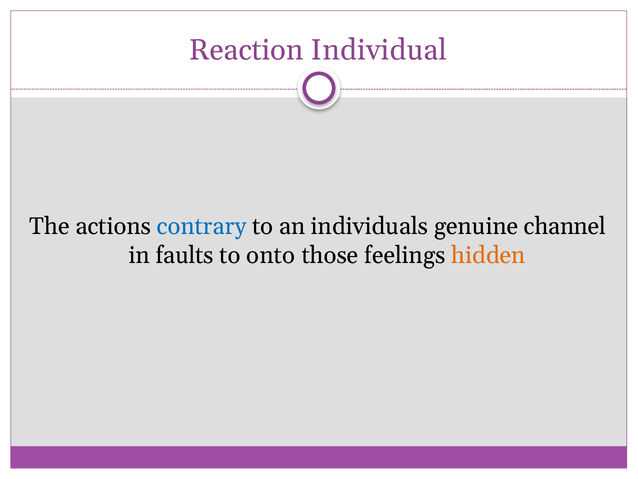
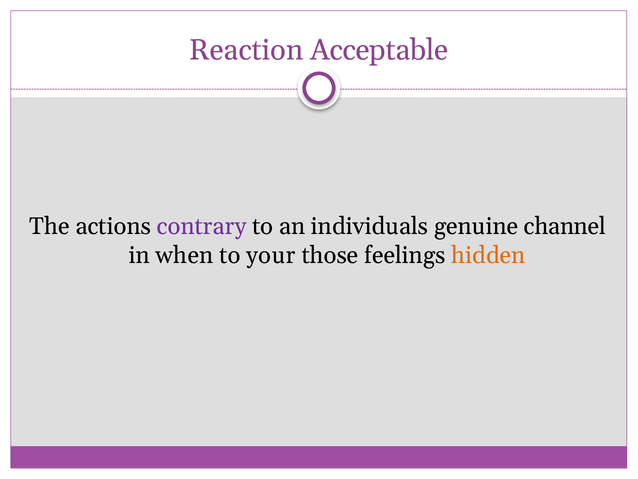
Individual: Individual -> Acceptable
contrary colour: blue -> purple
faults: faults -> when
onto: onto -> your
